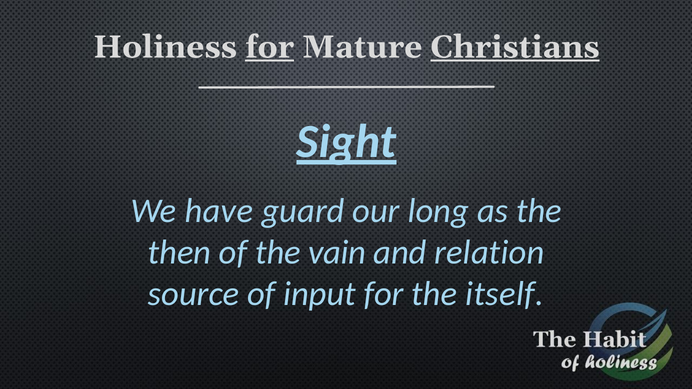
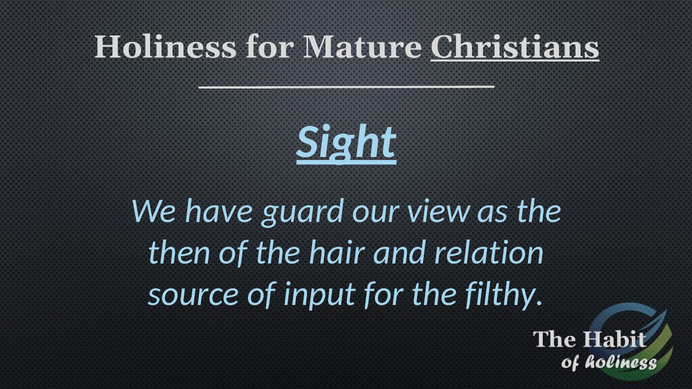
for at (270, 47) underline: present -> none
long: long -> view
vain: vain -> hair
itself: itself -> filthy
